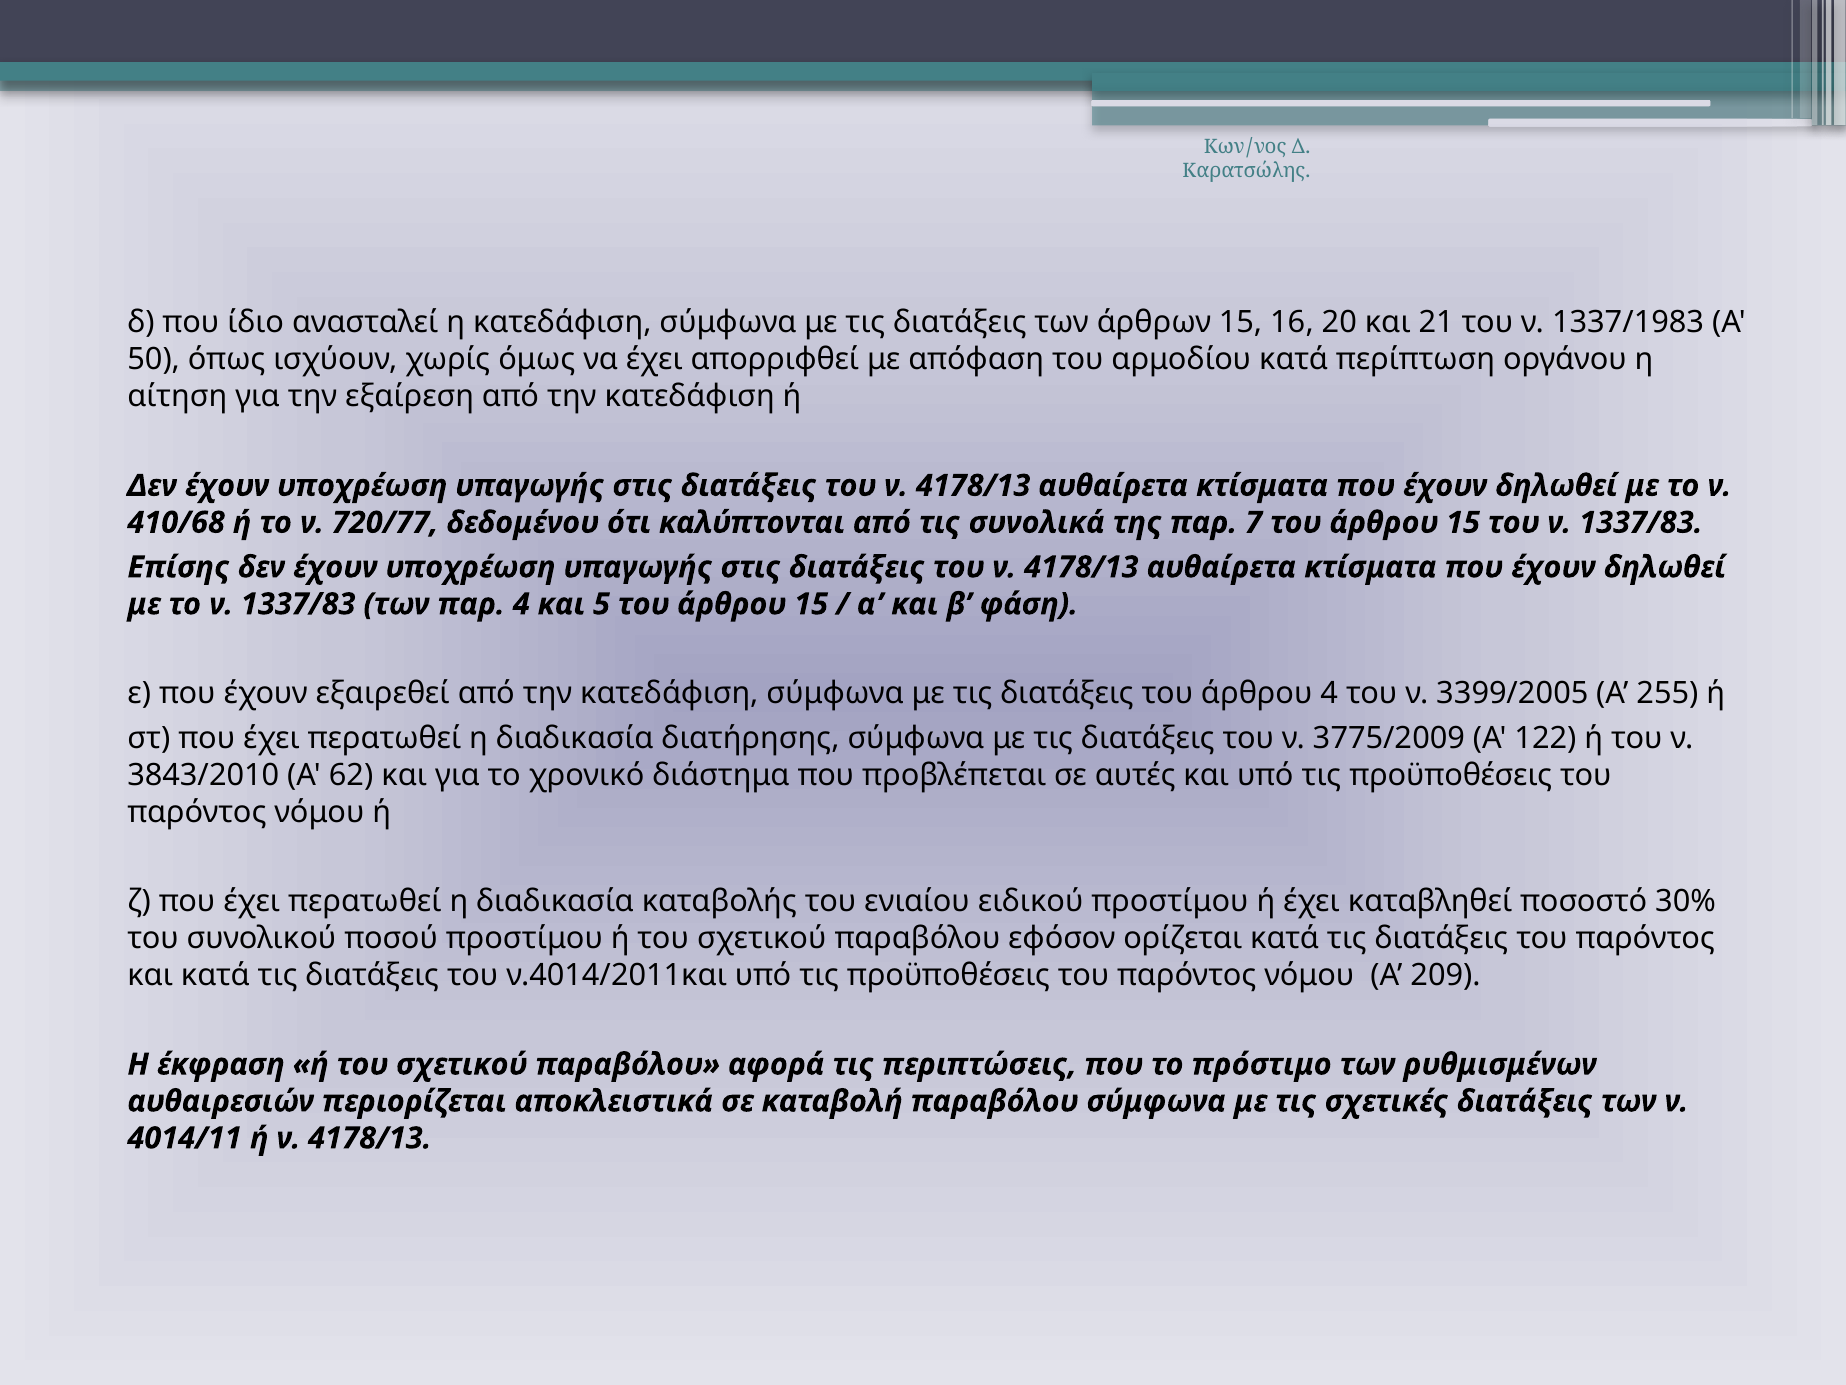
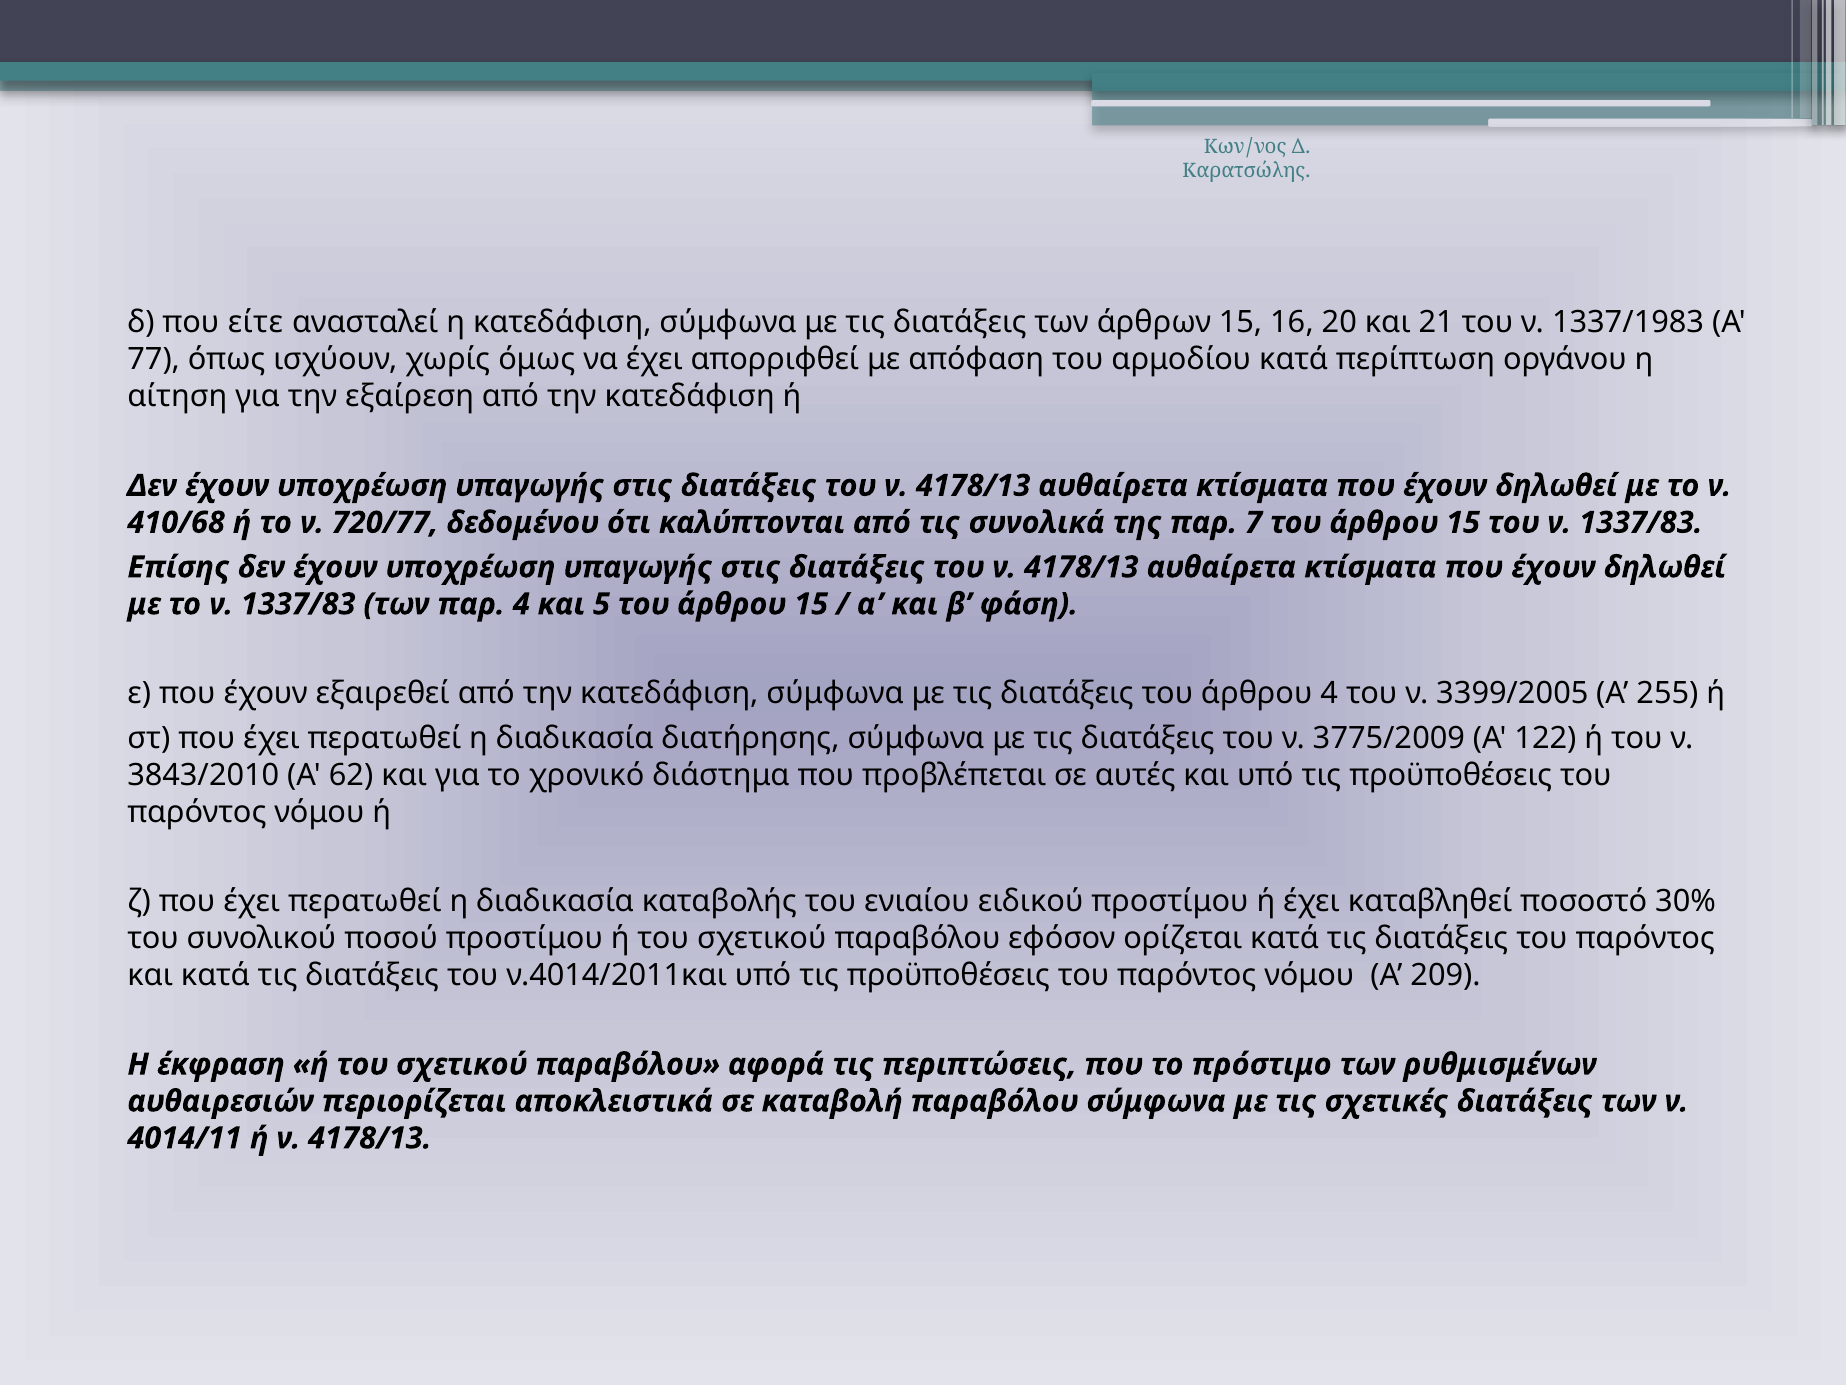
ίδιο: ίδιο -> είτε
50: 50 -> 77
